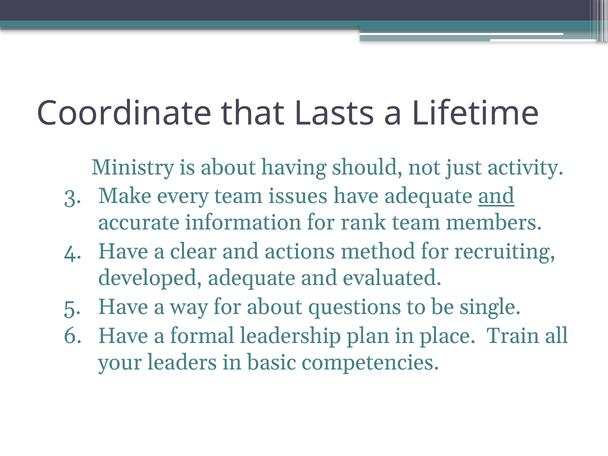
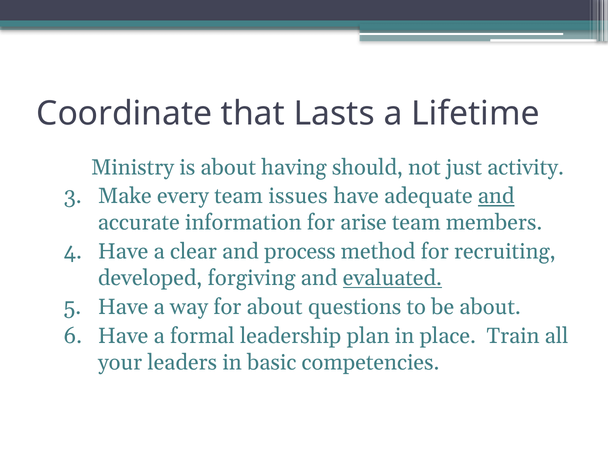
rank: rank -> arise
actions: actions -> process
developed adequate: adequate -> forgiving
evaluated underline: none -> present
be single: single -> about
